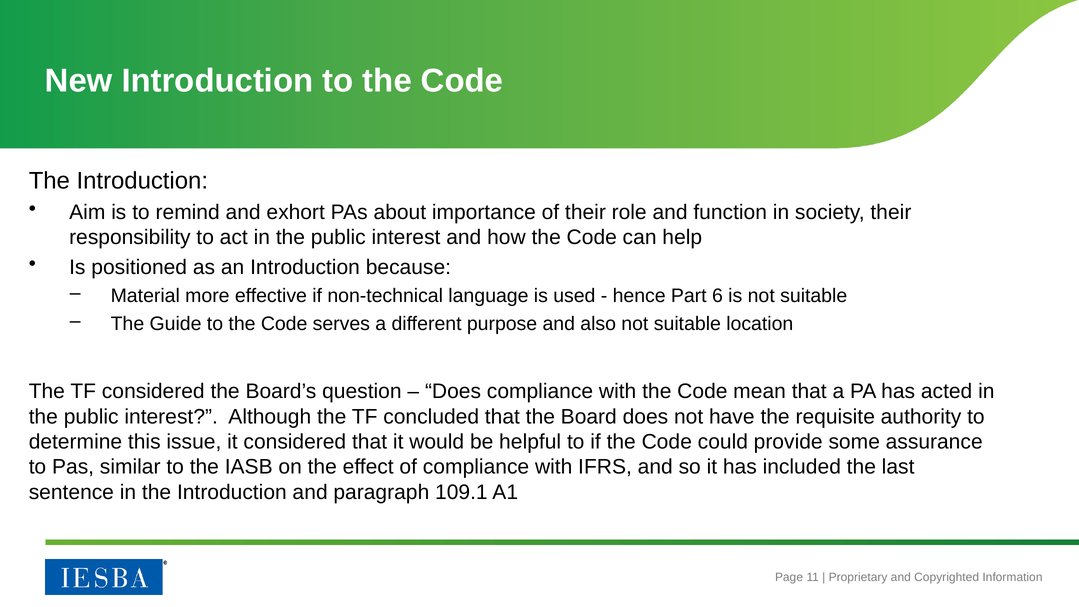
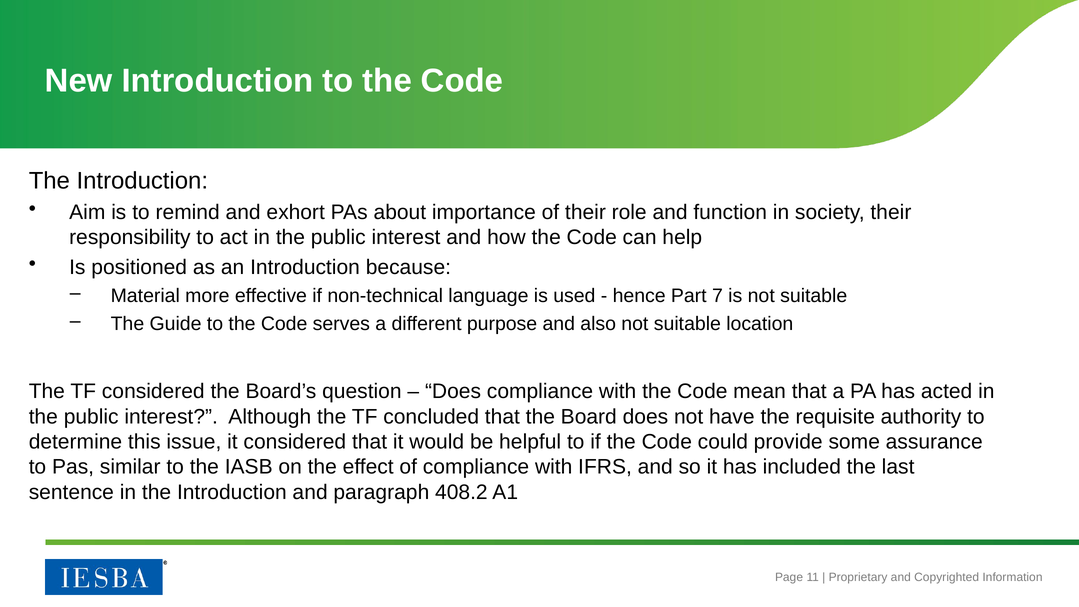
6: 6 -> 7
109.1: 109.1 -> 408.2
